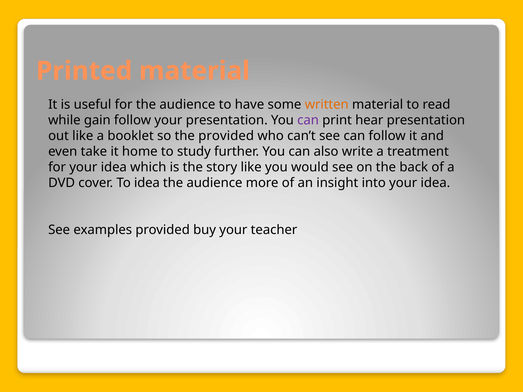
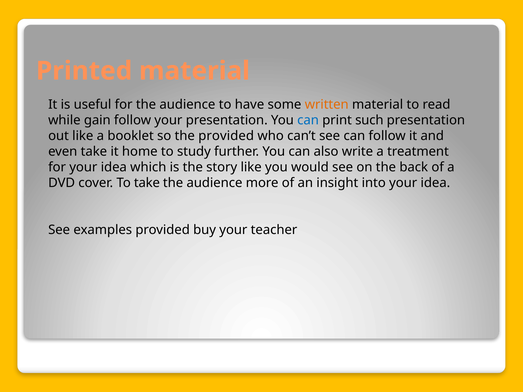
can at (308, 120) colour: purple -> blue
hear: hear -> such
To idea: idea -> take
